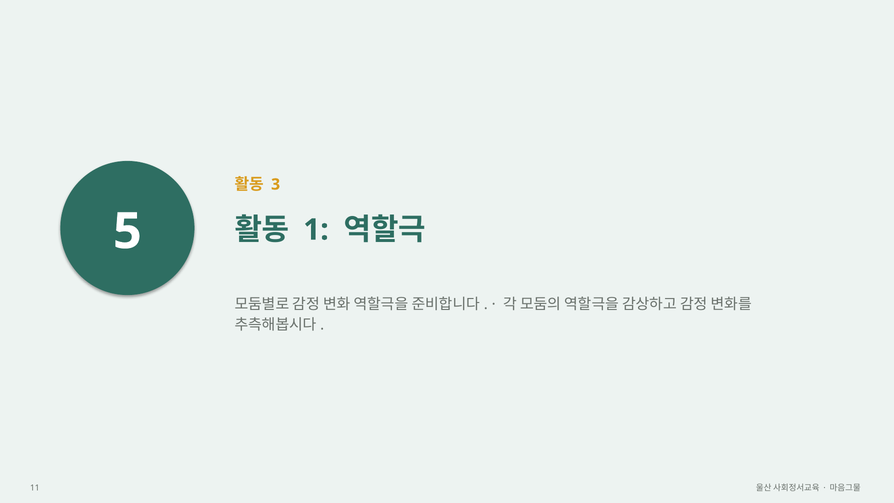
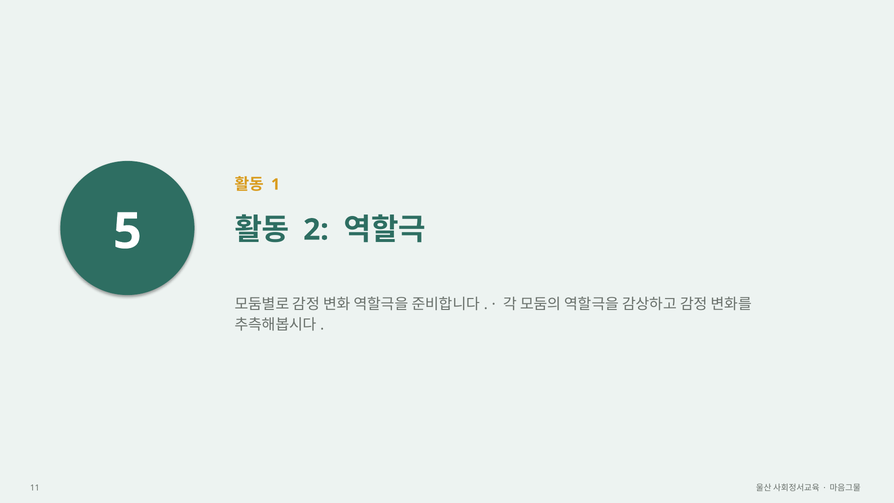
3: 3 -> 1
1: 1 -> 2
